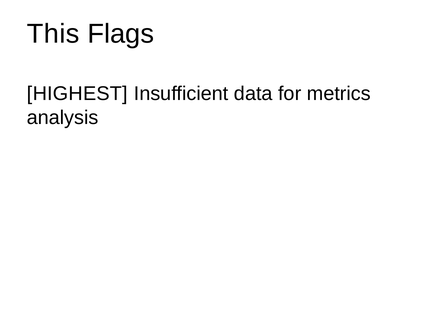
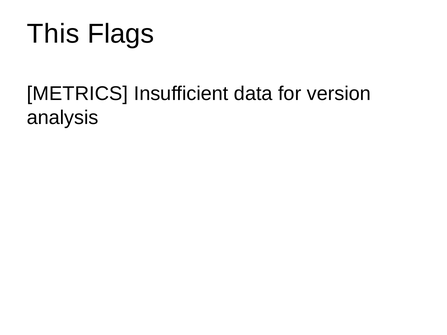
HIGHEST: HIGHEST -> METRICS
metrics: metrics -> version
